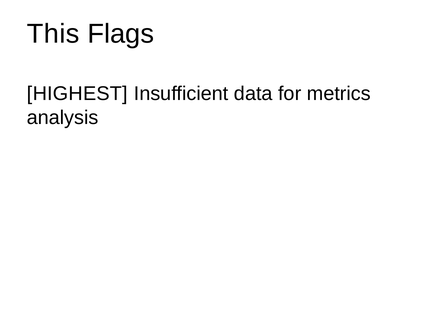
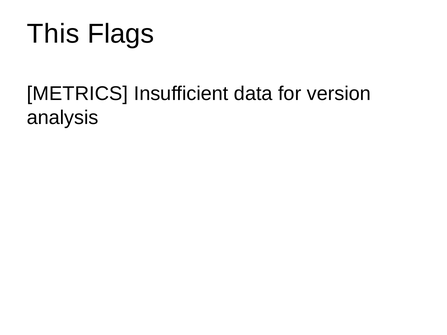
HIGHEST: HIGHEST -> METRICS
metrics: metrics -> version
